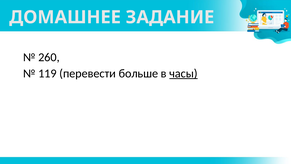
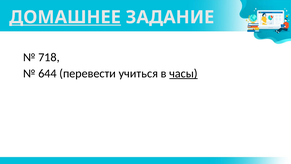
ДОМАШНЕЕ underline: none -> present
260: 260 -> 718
119: 119 -> 644
больше: больше -> учиться
